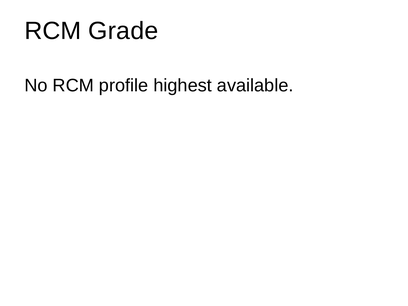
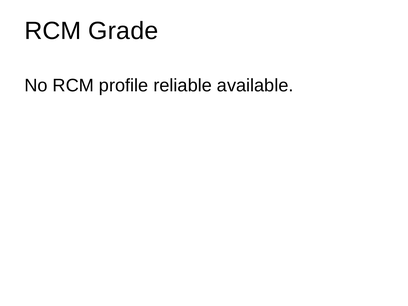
highest: highest -> reliable
